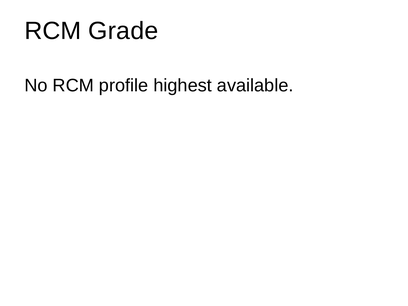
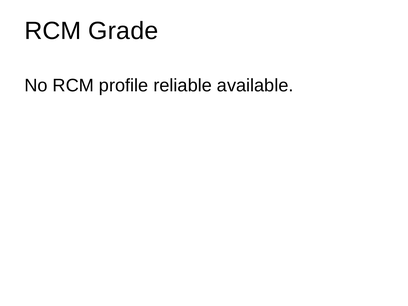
highest: highest -> reliable
